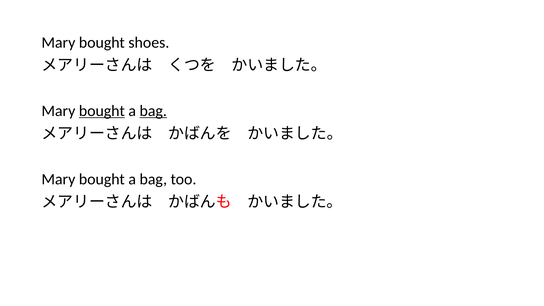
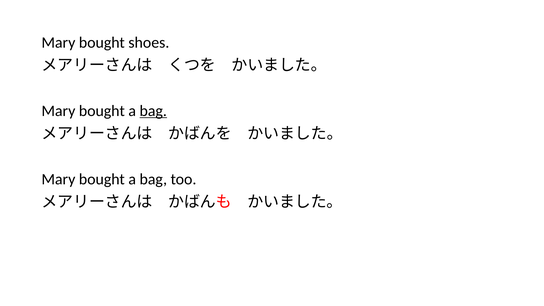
bought at (102, 111) underline: present -> none
